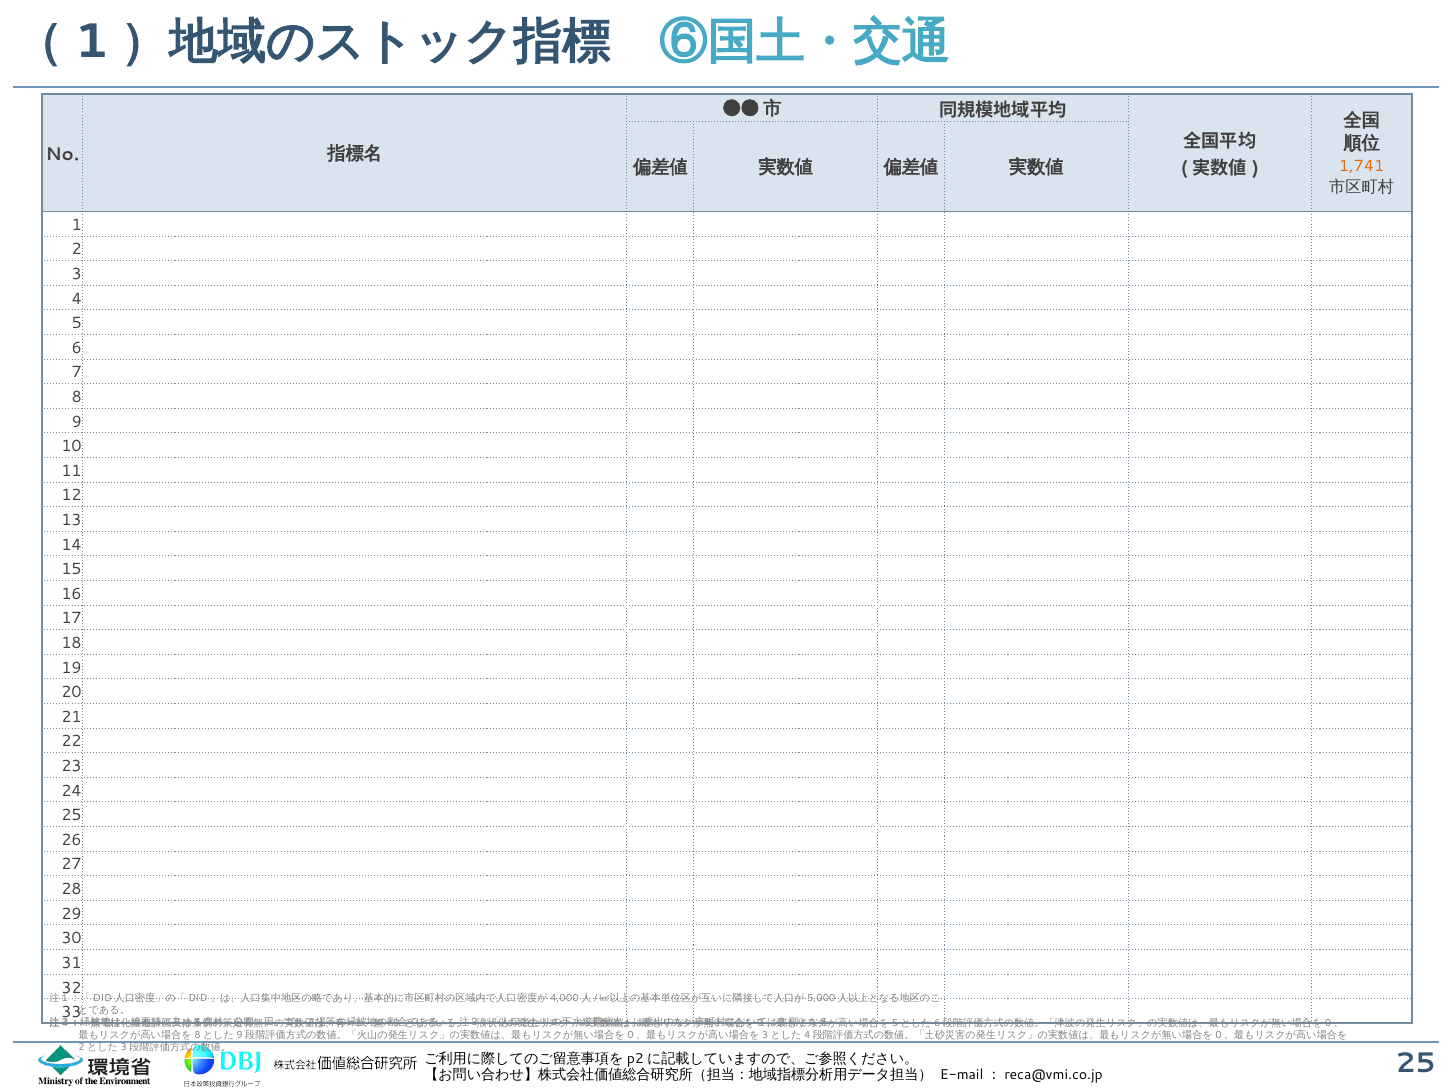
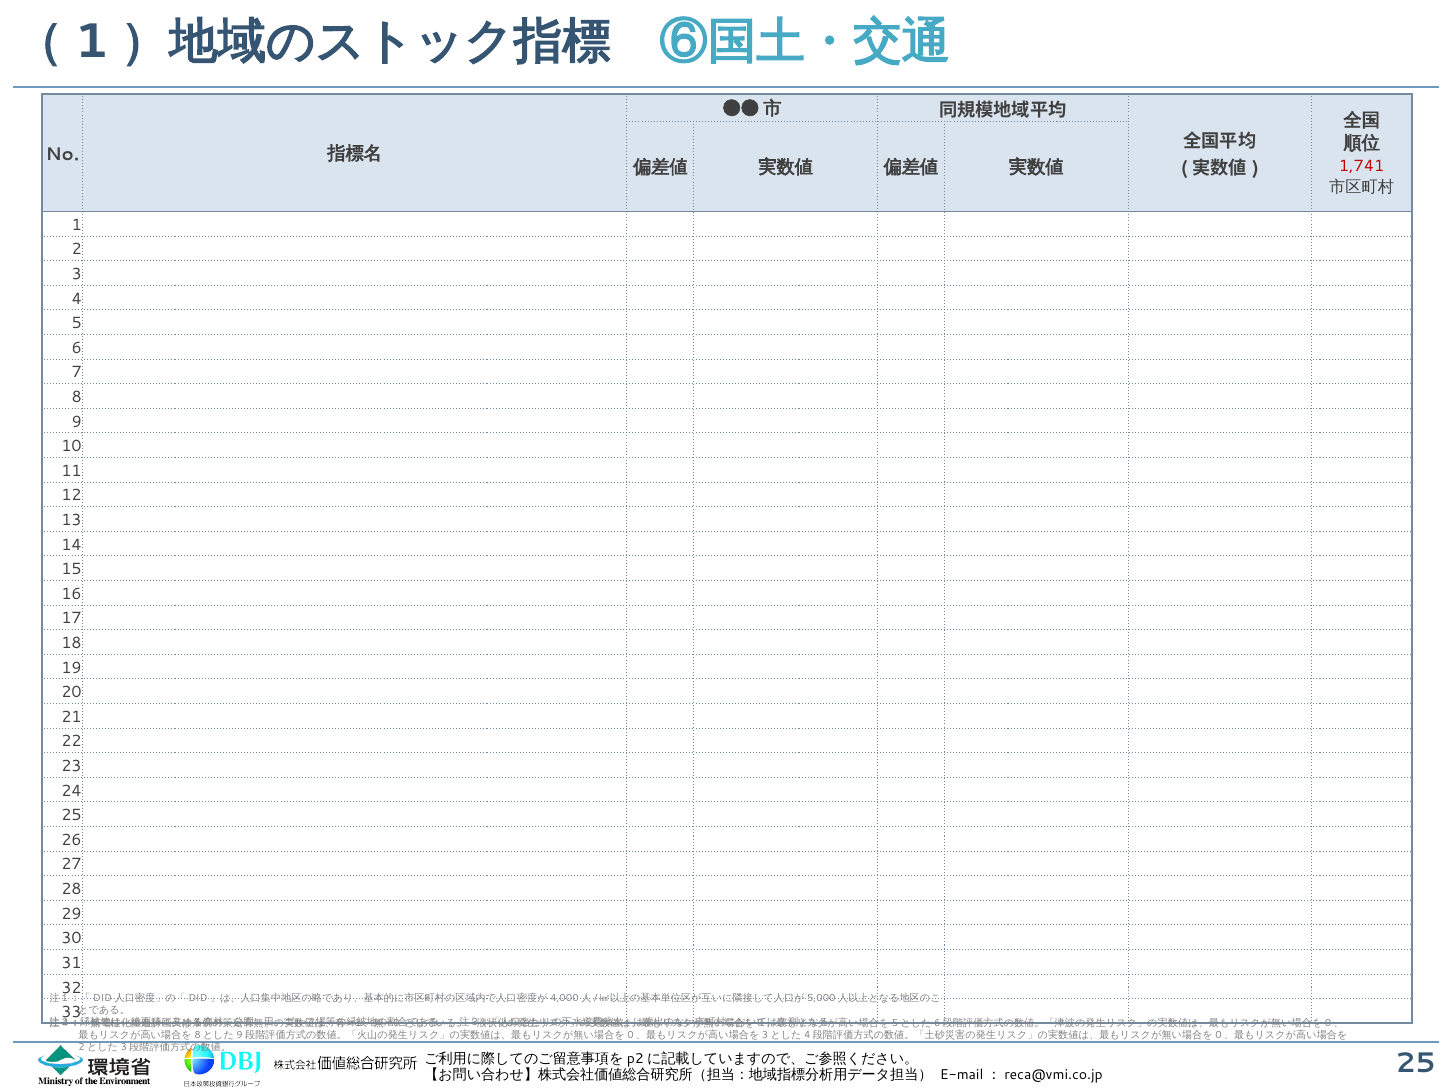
1,741 colour: orange -> red
